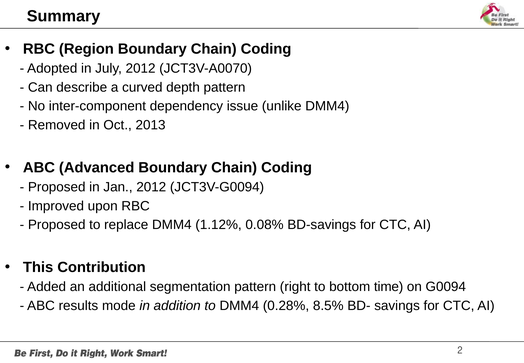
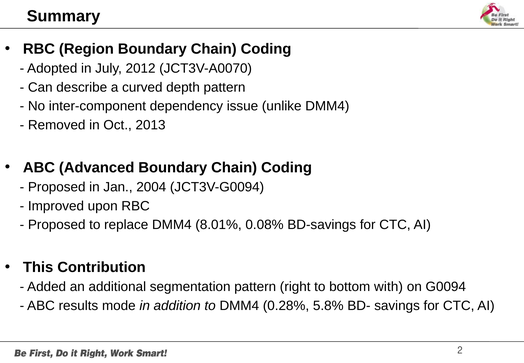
Jan 2012: 2012 -> 2004
1.12%: 1.12% -> 8.01%
time: time -> with
8.5%: 8.5% -> 5.8%
